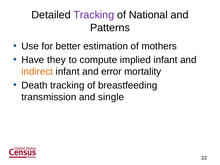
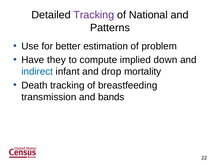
mothers: mothers -> problem
implied infant: infant -> down
indirect colour: orange -> blue
error: error -> drop
single: single -> bands
